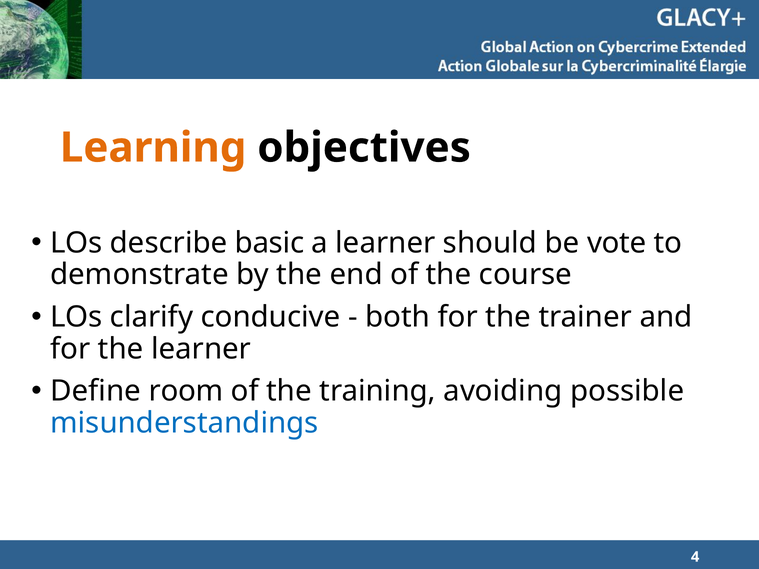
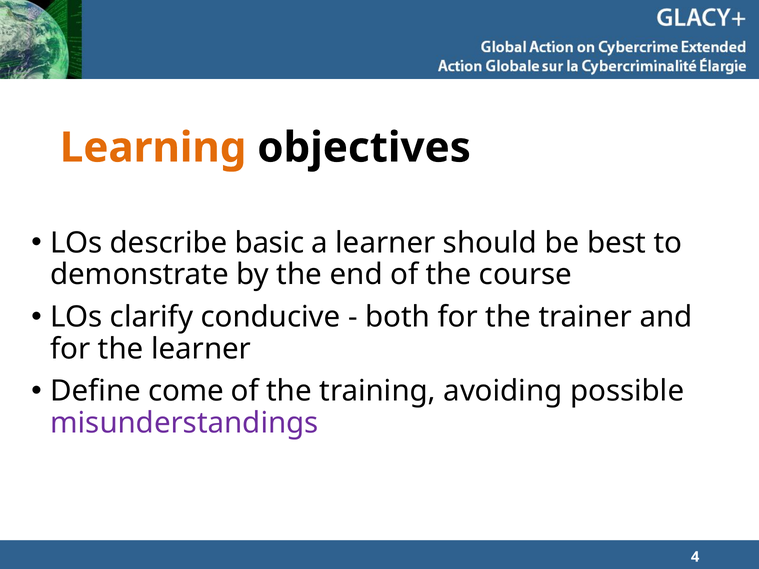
vote: vote -> best
room: room -> come
misunderstandings colour: blue -> purple
